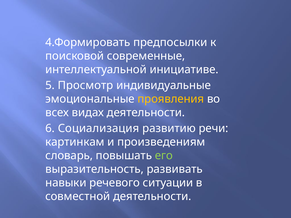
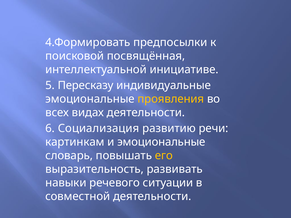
современные: современные -> посвящённая
Просмотр: Просмотр -> Пересказу
и произведениям: произведениям -> эмоциональные
его colour: light green -> yellow
